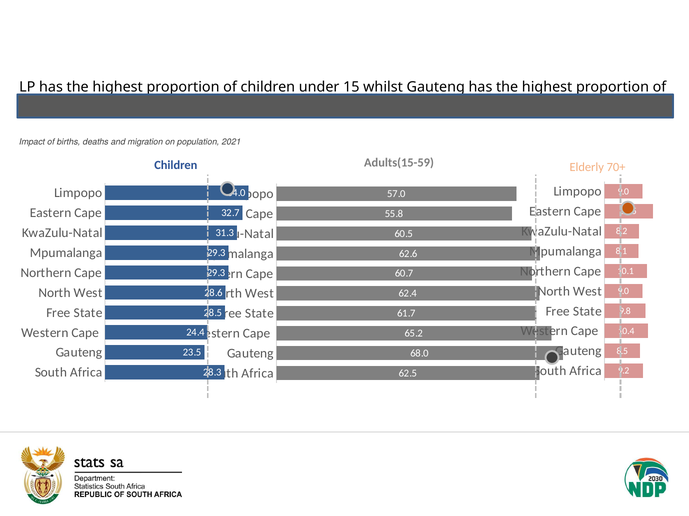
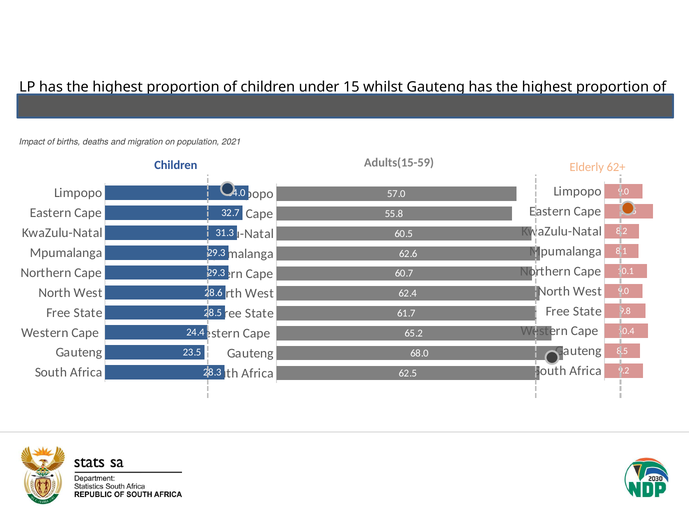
70+: 70+ -> 62+
